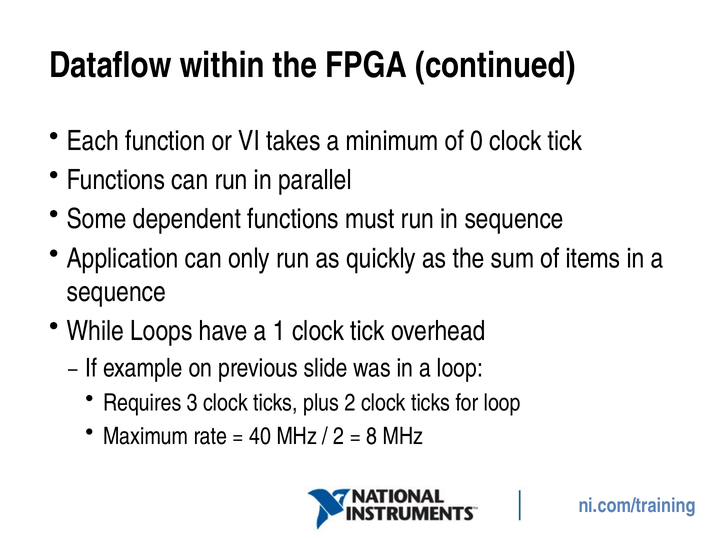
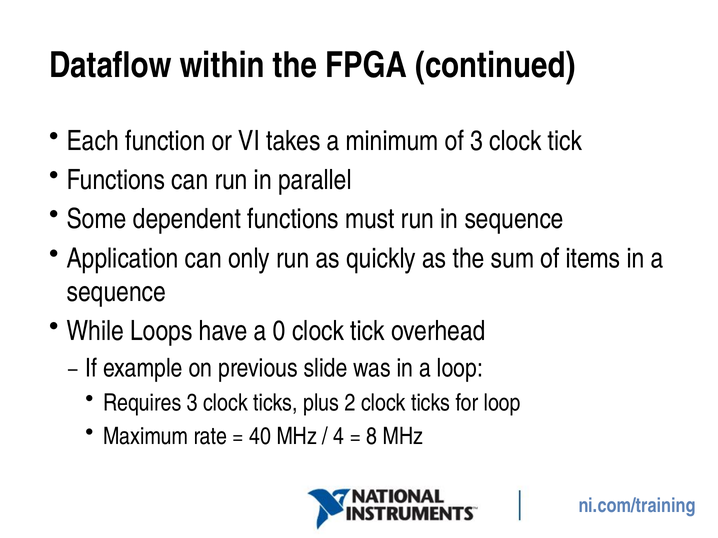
of 0: 0 -> 3
1: 1 -> 0
2 at (339, 437): 2 -> 4
